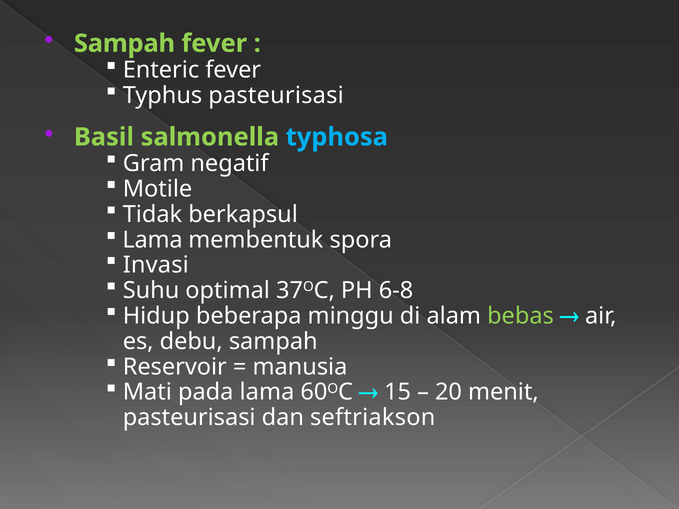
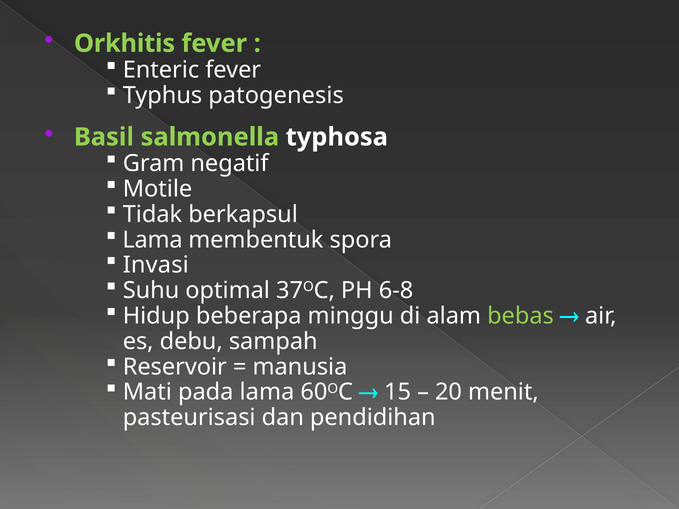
Sampah at (124, 43): Sampah -> Orkhitis
Typhus pasteurisasi: pasteurisasi -> patogenesis
typhosa colour: light blue -> white
seftriakson: seftriakson -> pendidihan
